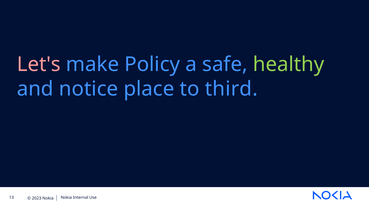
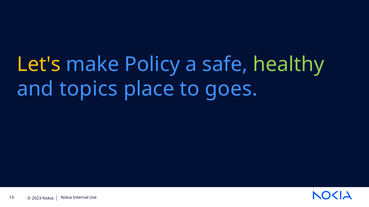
Let's colour: pink -> yellow
notice: notice -> topics
third: third -> goes
